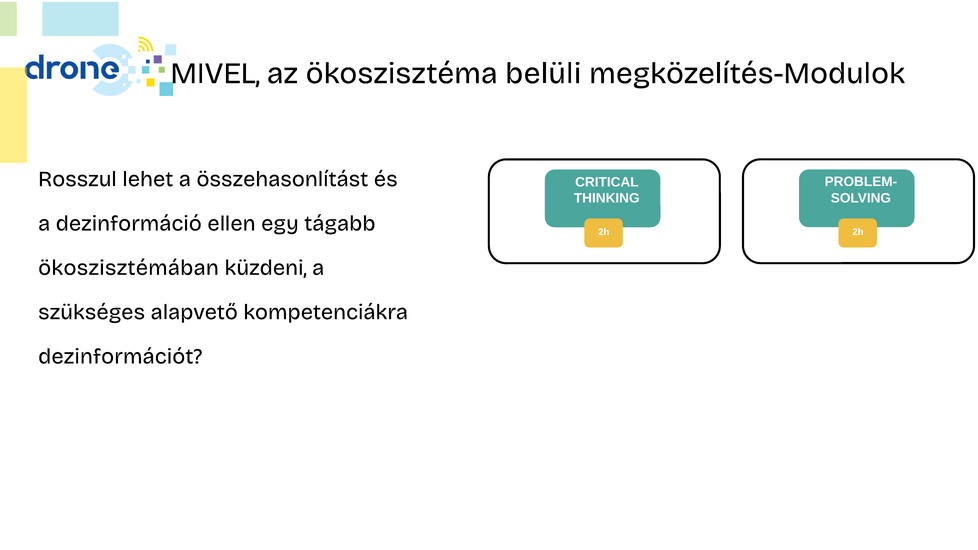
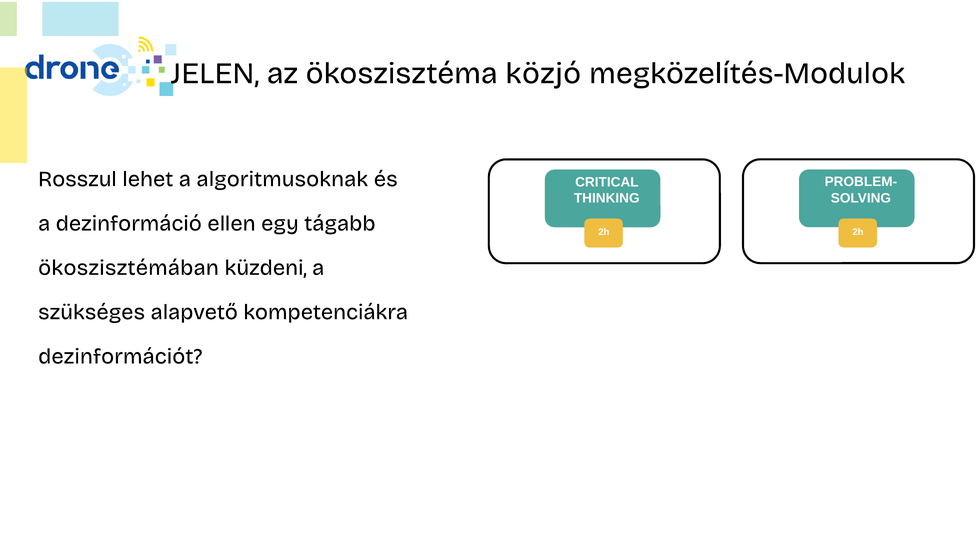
MIVEL: MIVEL -> JELEN
belüli: belüli -> közjó
összehasonlítást: összehasonlítást -> algoritmusoknak
